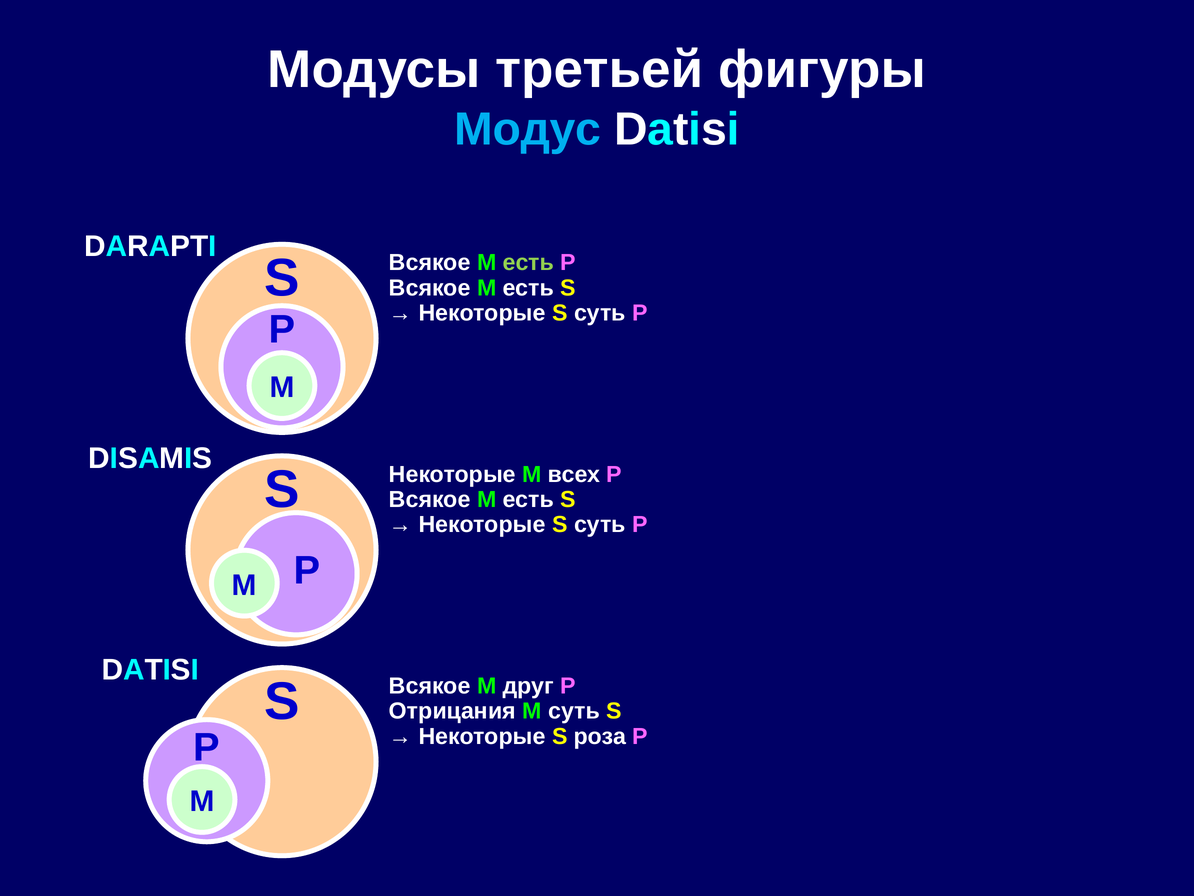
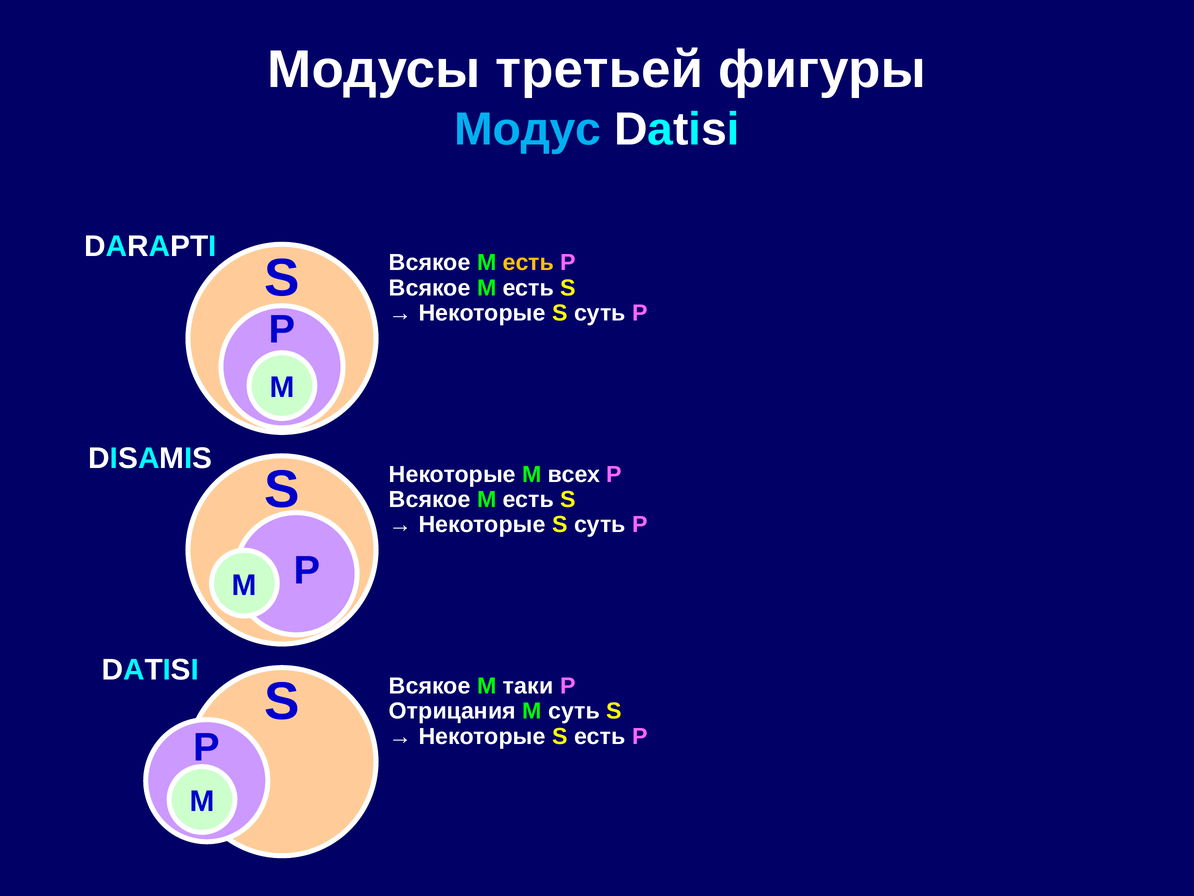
есть at (528, 263) colour: light green -> yellow
друг: друг -> таки
S роза: роза -> есть
